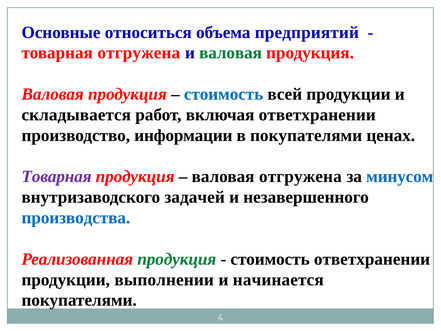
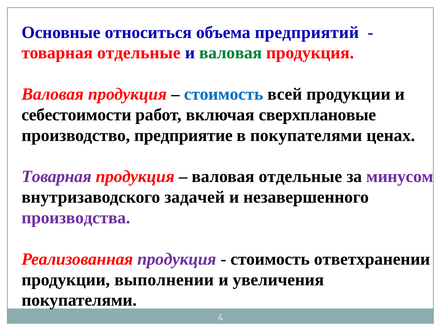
товарная отгружена: отгружена -> отдельные
складывается: складывается -> себестоимости
включая ответхранении: ответхранении -> сверхплановые
информации: информации -> предприятие
валовая отгружена: отгружена -> отдельные
минусом colour: blue -> purple
производства colour: blue -> purple
продукция at (177, 259) colour: green -> purple
начинается: начинается -> увеличения
